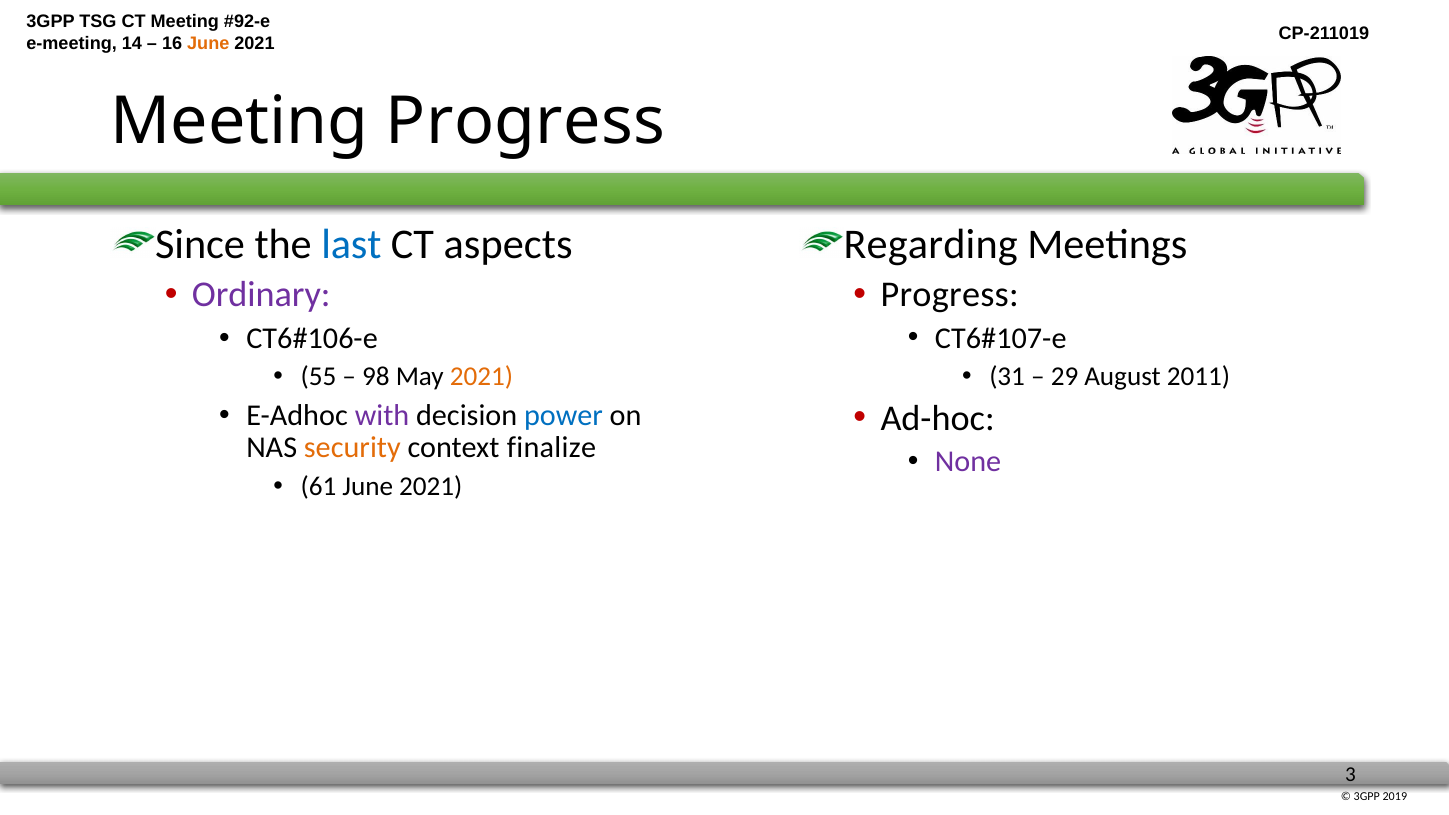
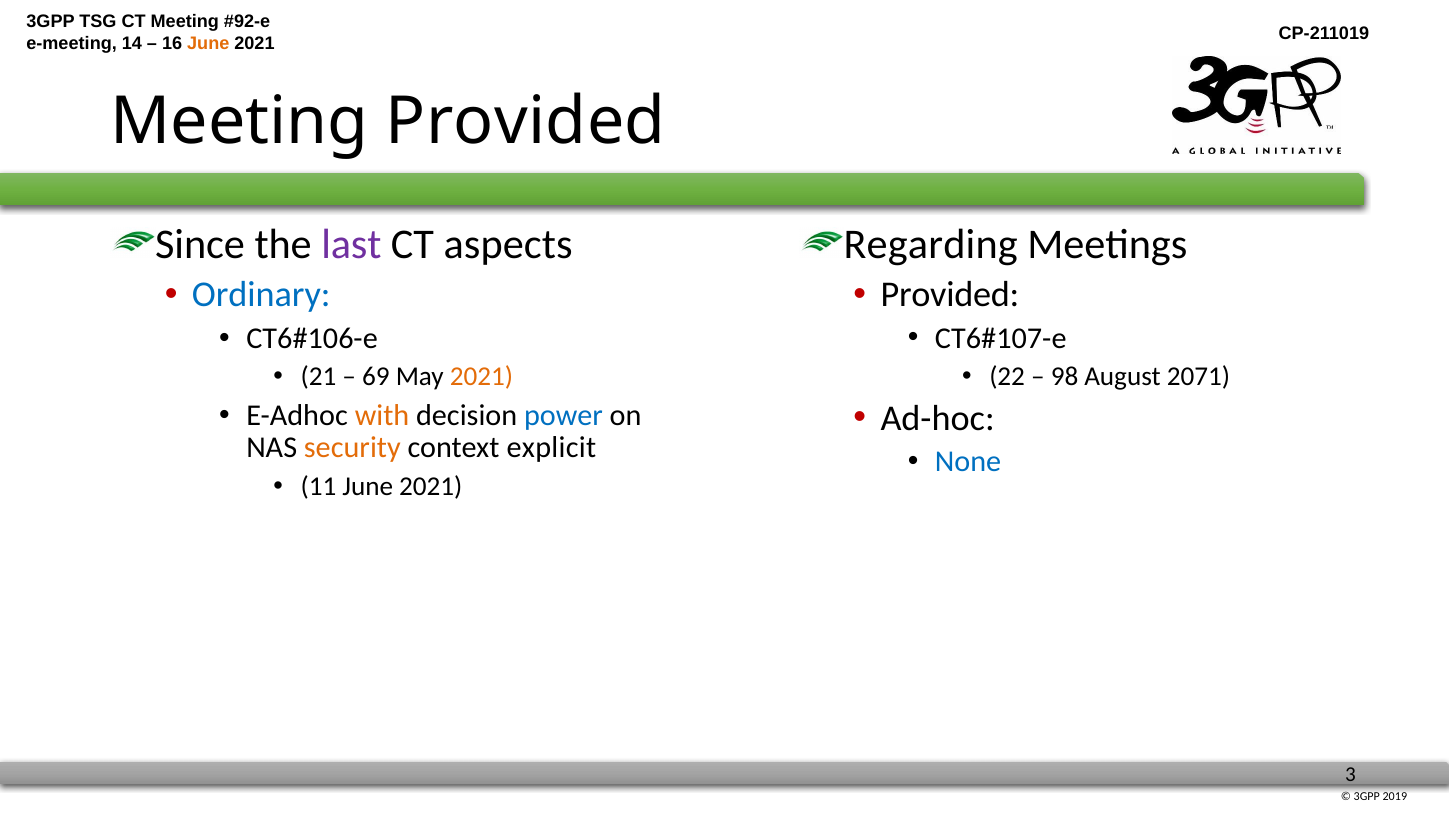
Meeting Progress: Progress -> Provided
last colour: blue -> purple
Ordinary colour: purple -> blue
Progress at (950, 295): Progress -> Provided
55: 55 -> 21
98: 98 -> 69
31: 31 -> 22
29: 29 -> 98
2011: 2011 -> 2071
with colour: purple -> orange
finalize: finalize -> explicit
None colour: purple -> blue
61: 61 -> 11
